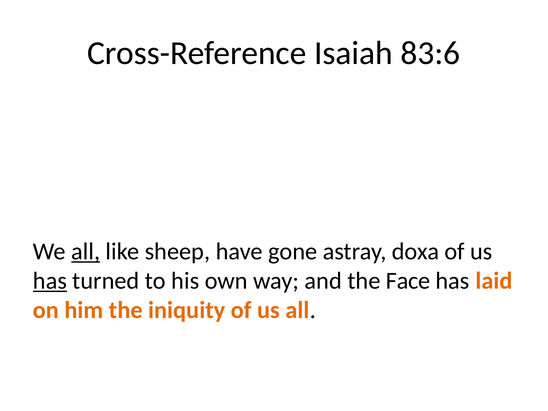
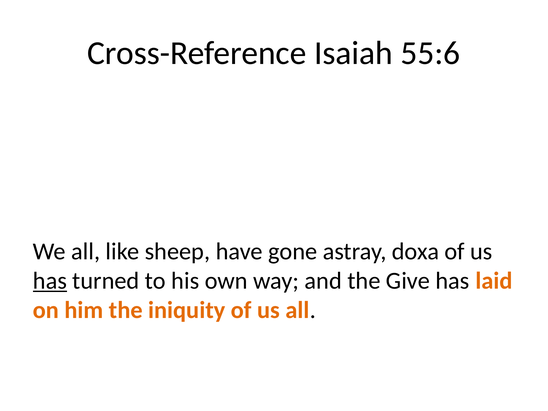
83:6: 83:6 -> 55:6
all at (86, 252) underline: present -> none
Face: Face -> Give
